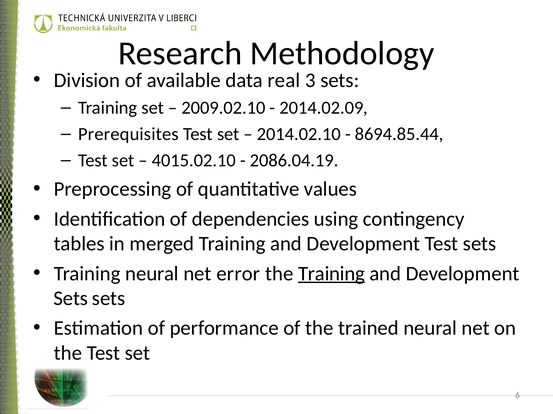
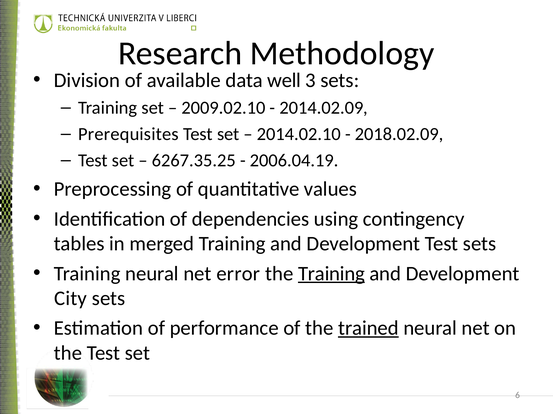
real: real -> well
8694.85.44: 8694.85.44 -> 2018.02.09
4015.02.10: 4015.02.10 -> 6267.35.25
2086.04.19: 2086.04.19 -> 2006.04.19
Sets at (71, 299): Sets -> City
trained underline: none -> present
